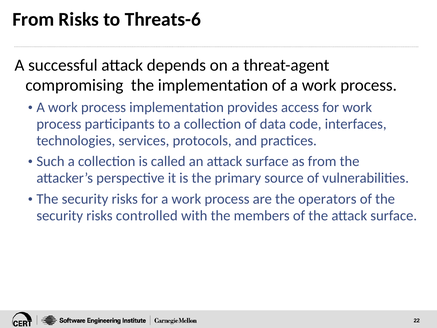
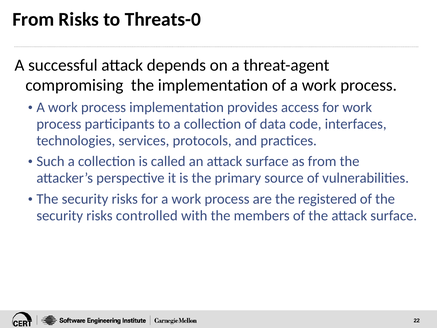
Threats-6: Threats-6 -> Threats-0
operators: operators -> registered
